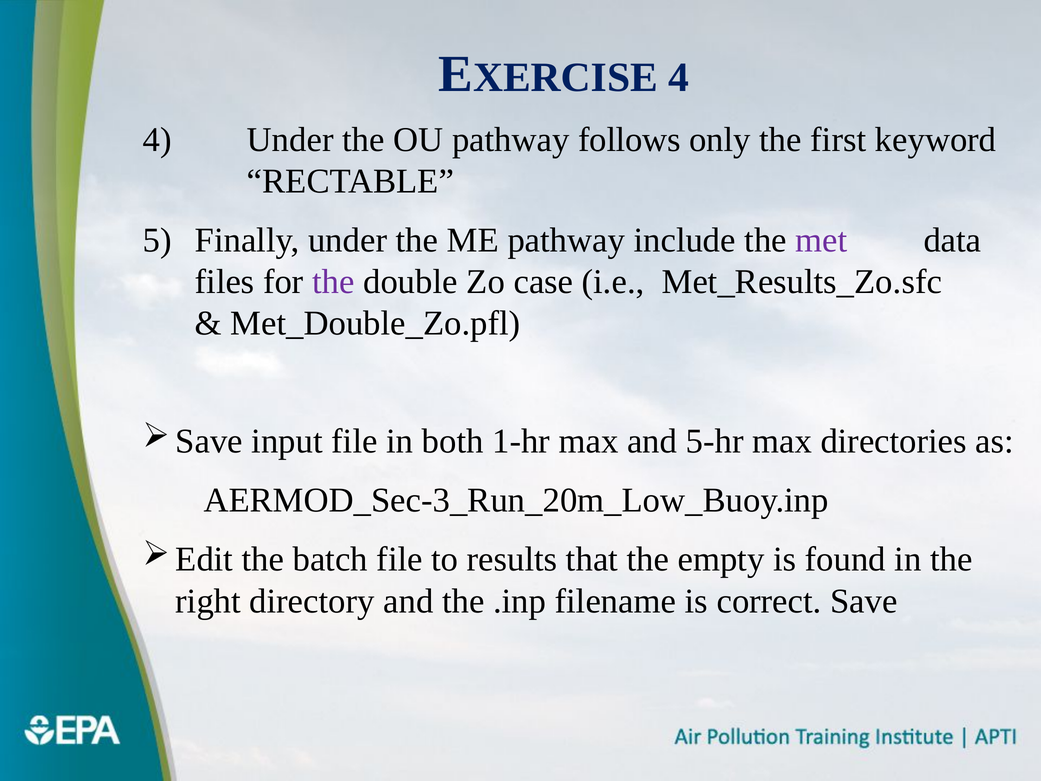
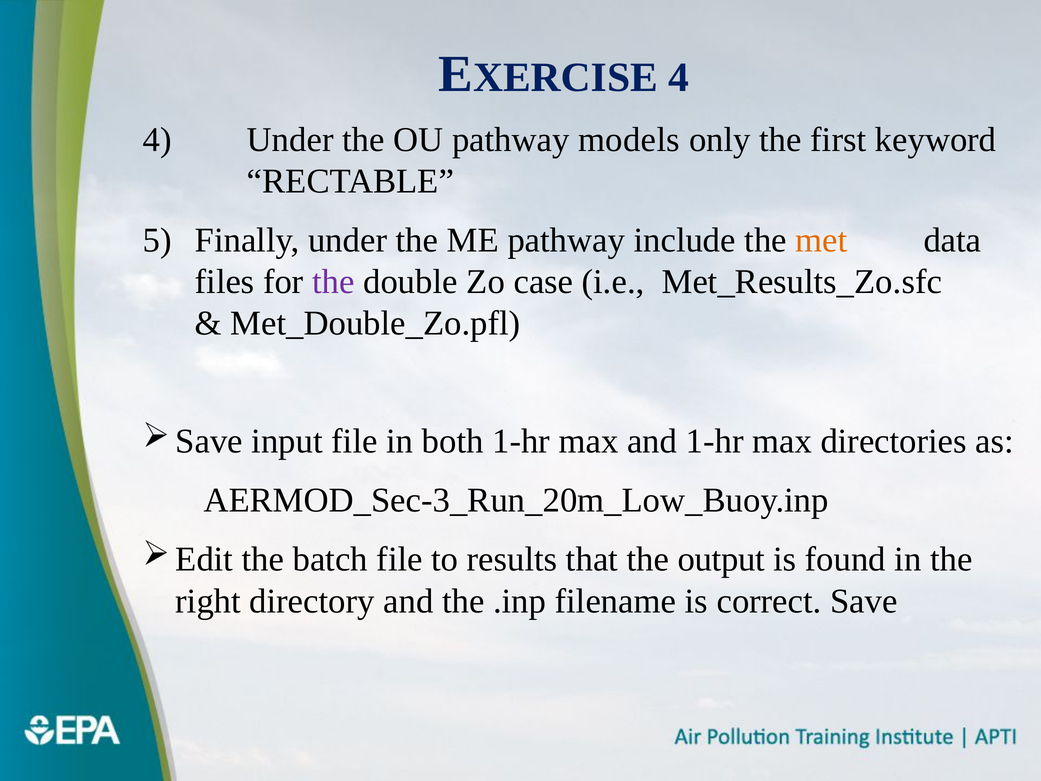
follows: follows -> models
met colour: purple -> orange
and 5-hr: 5-hr -> 1-hr
empty: empty -> output
